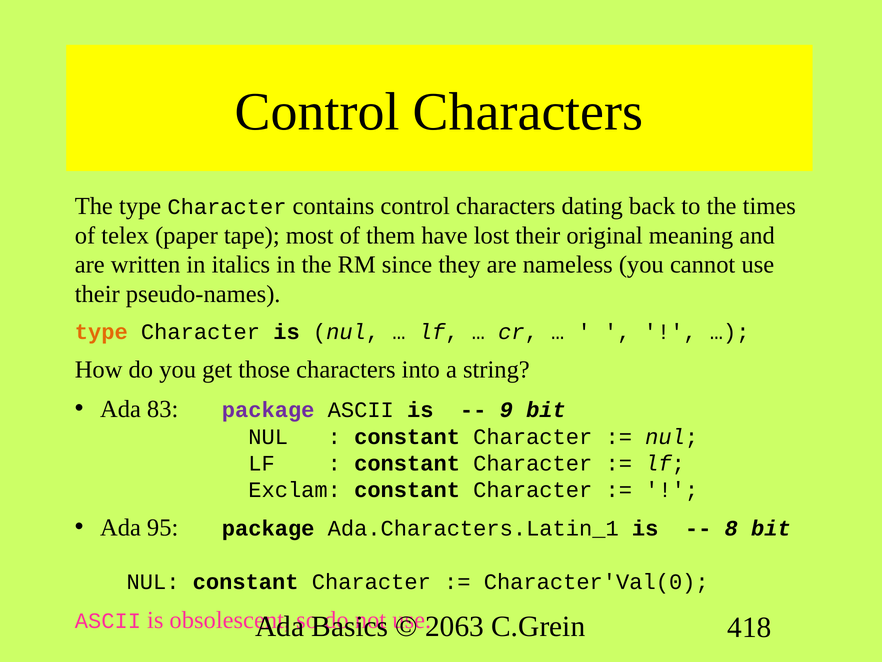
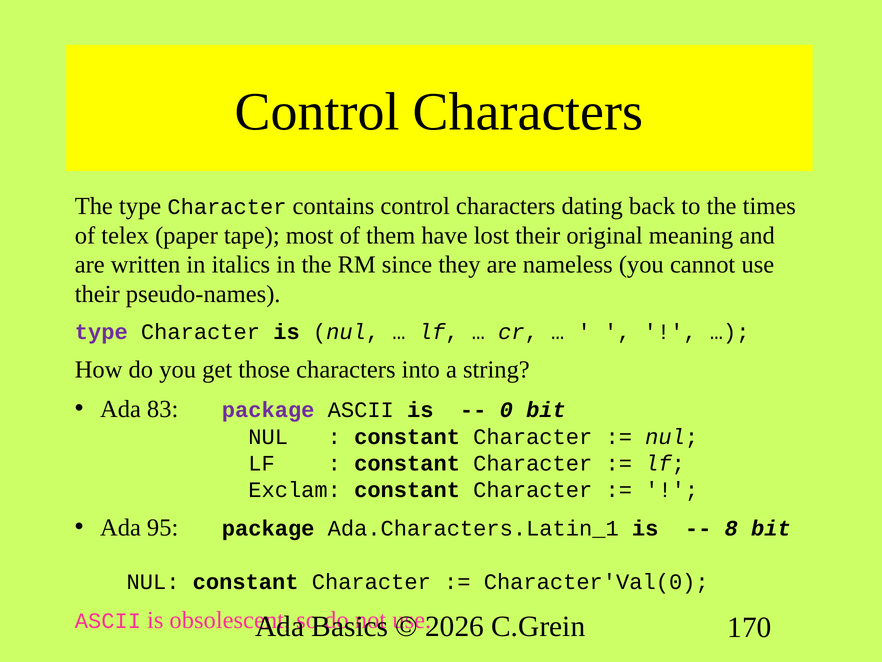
type at (101, 332) colour: orange -> purple
9: 9 -> 0
2063: 2063 -> 2026
418: 418 -> 170
